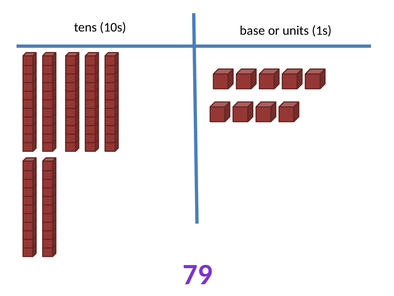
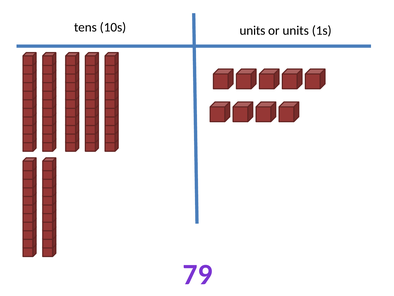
10s base: base -> units
